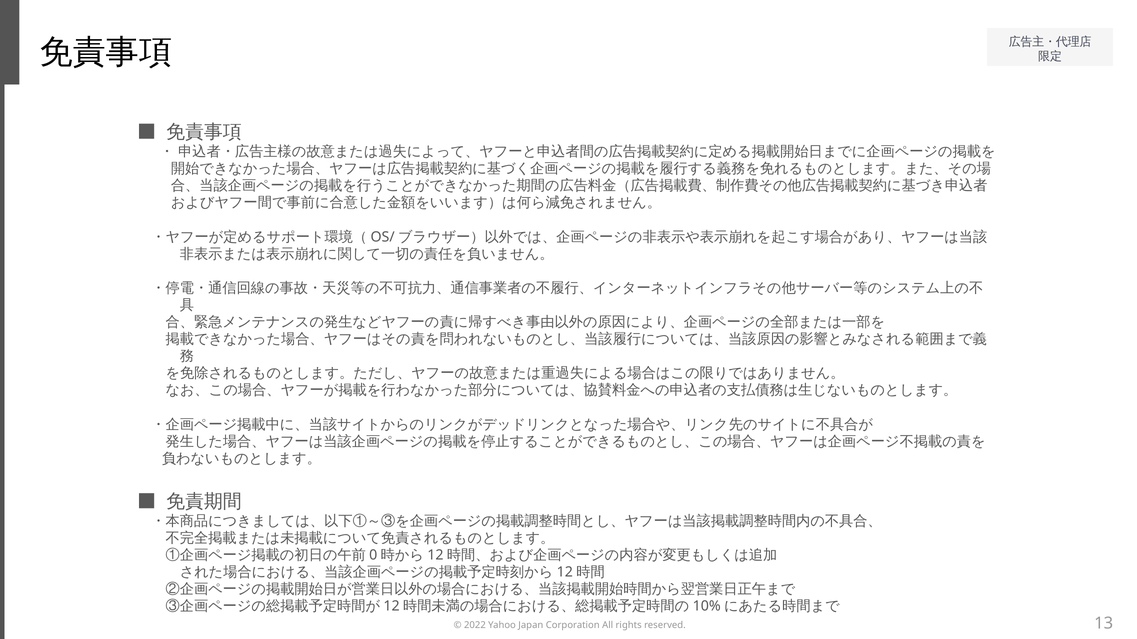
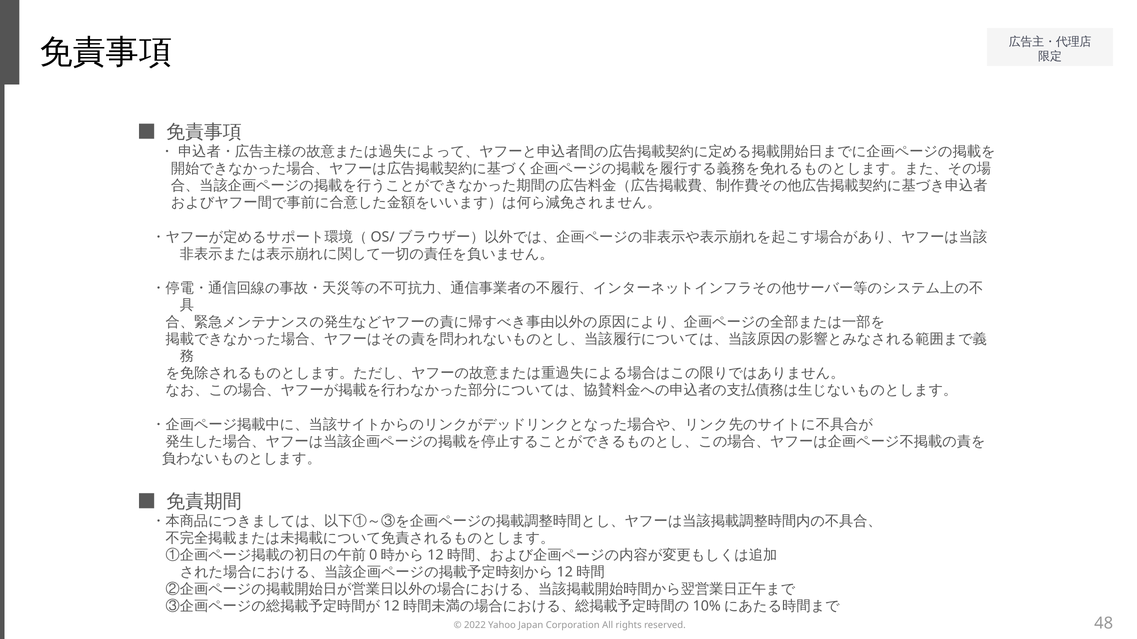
13: 13 -> 48
